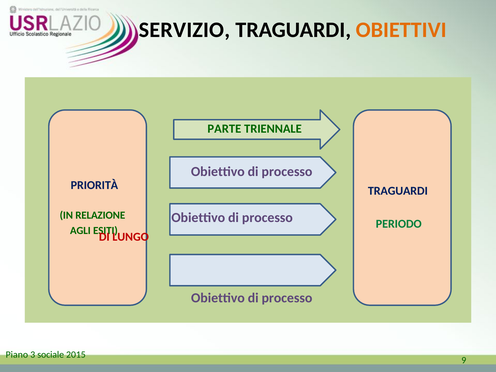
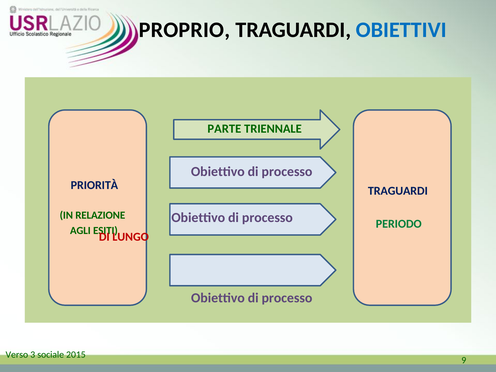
SERVIZIO: SERVIZIO -> PROPRIO
OBIETTIVI colour: orange -> blue
Piano: Piano -> Verso
